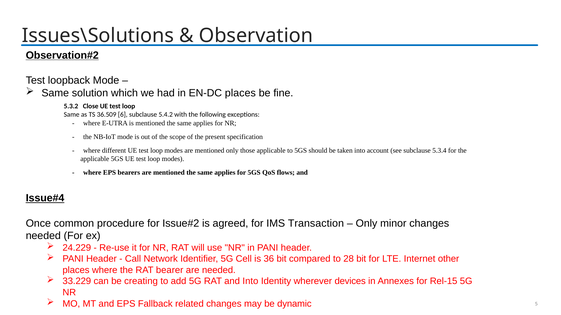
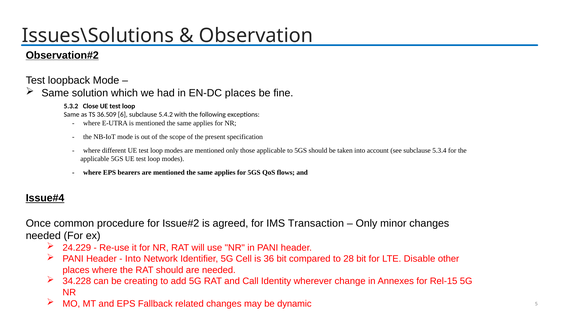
Call at (133, 259): Call -> Into
Internet: Internet -> Disable
RAT bearer: bearer -> should
33.229: 33.229 -> 34.228
and Into: Into -> Call
devices: devices -> change
